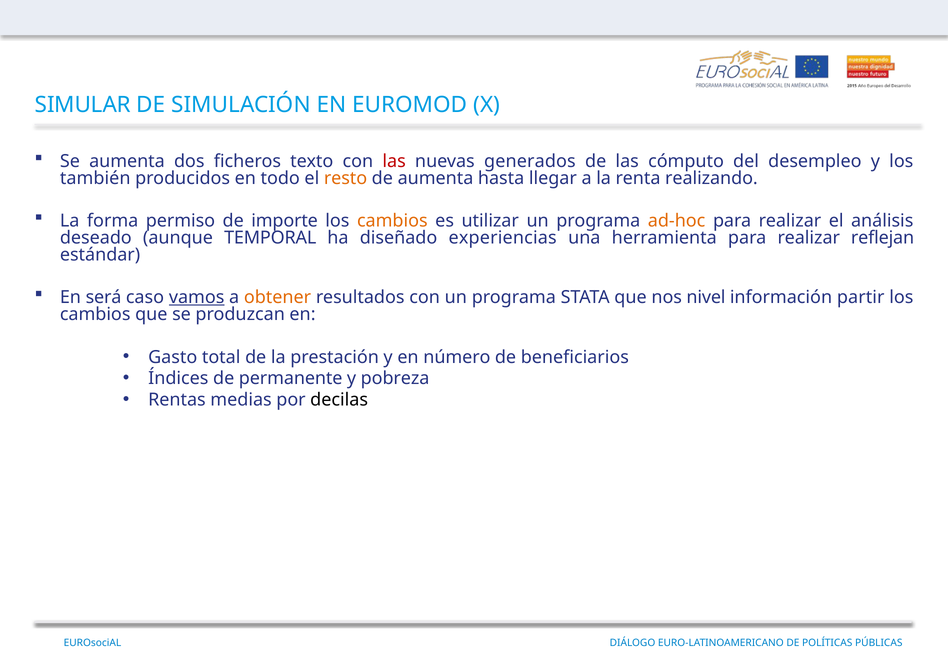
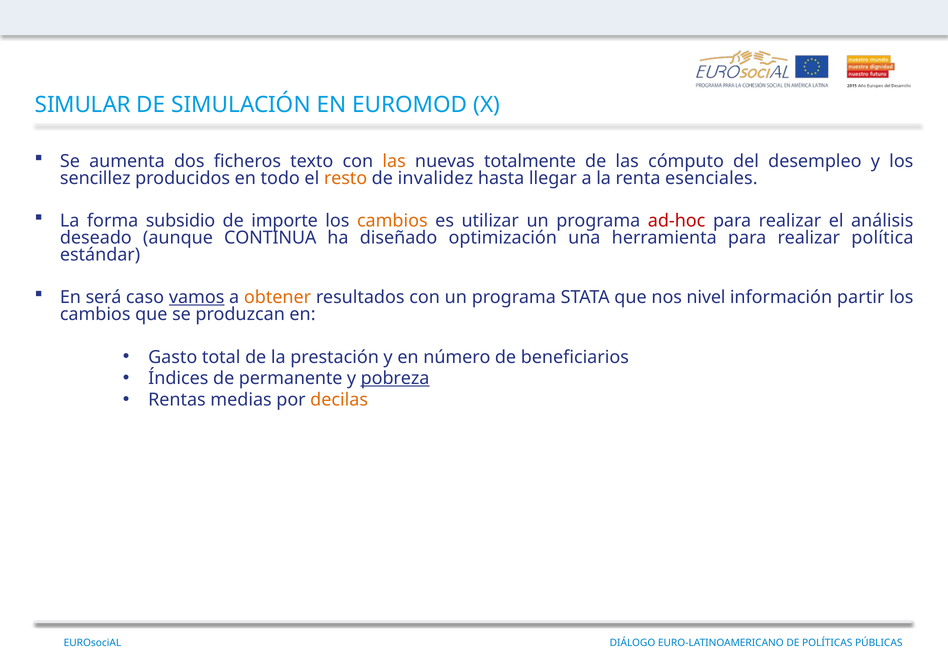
las at (394, 162) colour: red -> orange
generados: generados -> totalmente
también: también -> sencillez
de aumenta: aumenta -> invalidez
realizando: realizando -> esenciales
permiso: permiso -> subsidio
ad-hoc colour: orange -> red
TEMPORAL: TEMPORAL -> CONTINUA
experiencias: experiencias -> optimización
reflejan: reflejan -> política
pobreza underline: none -> present
decilas colour: black -> orange
